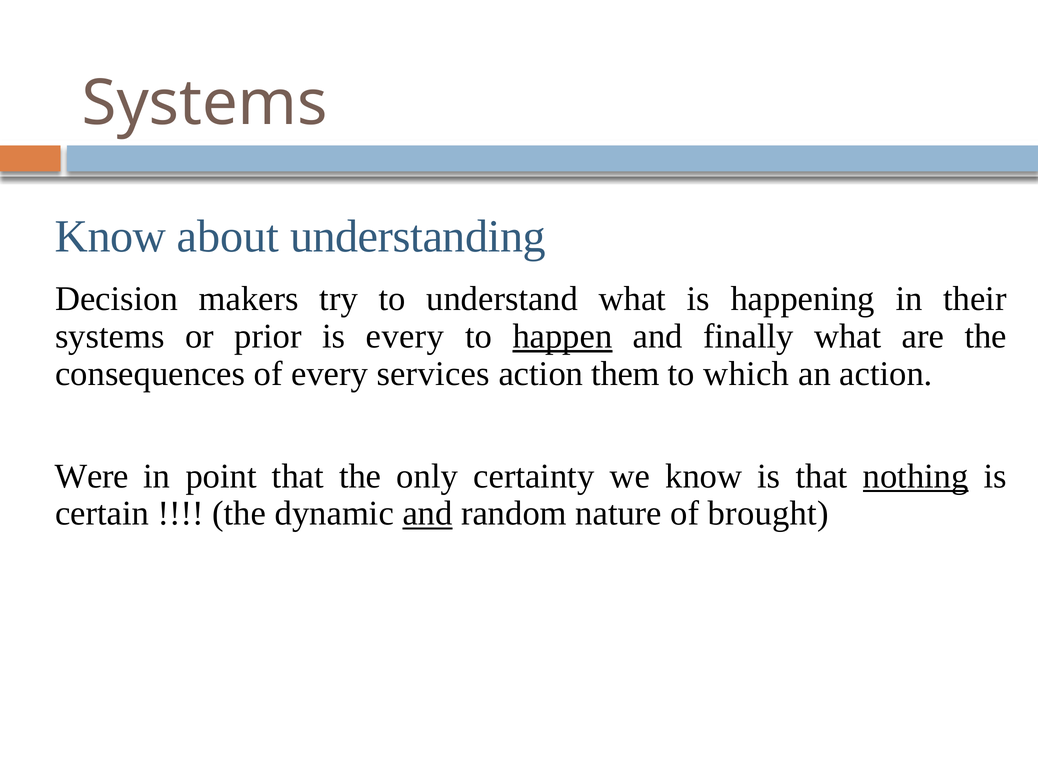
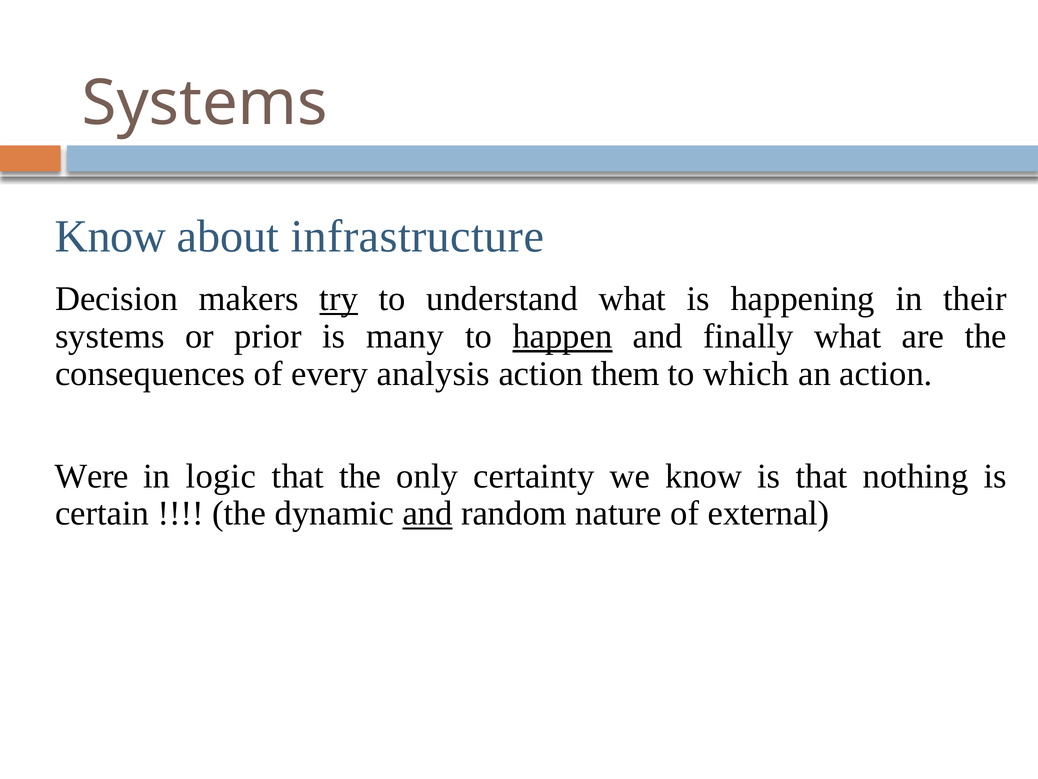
understanding: understanding -> infrastructure
try underline: none -> present
is every: every -> many
services: services -> analysis
point: point -> logic
nothing underline: present -> none
brought: brought -> external
